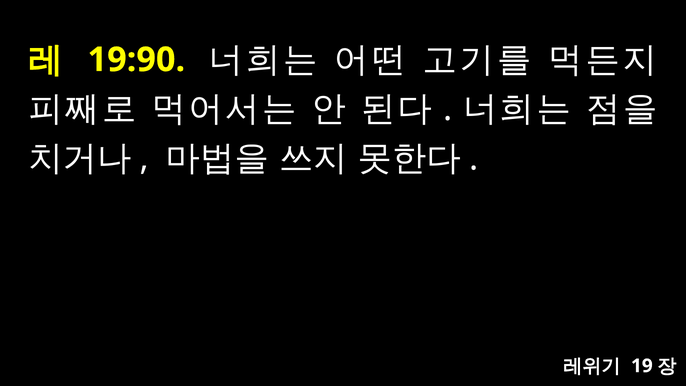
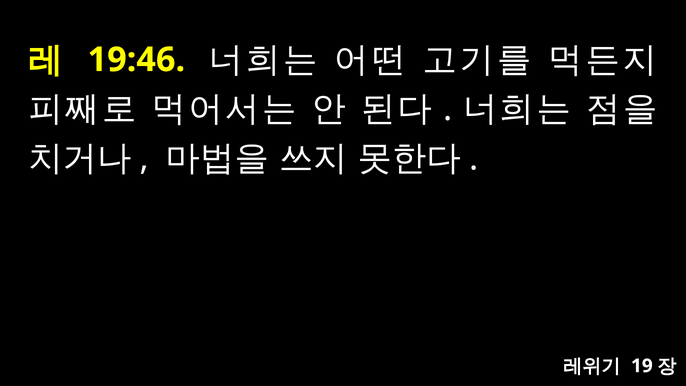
19:90: 19:90 -> 19:46
